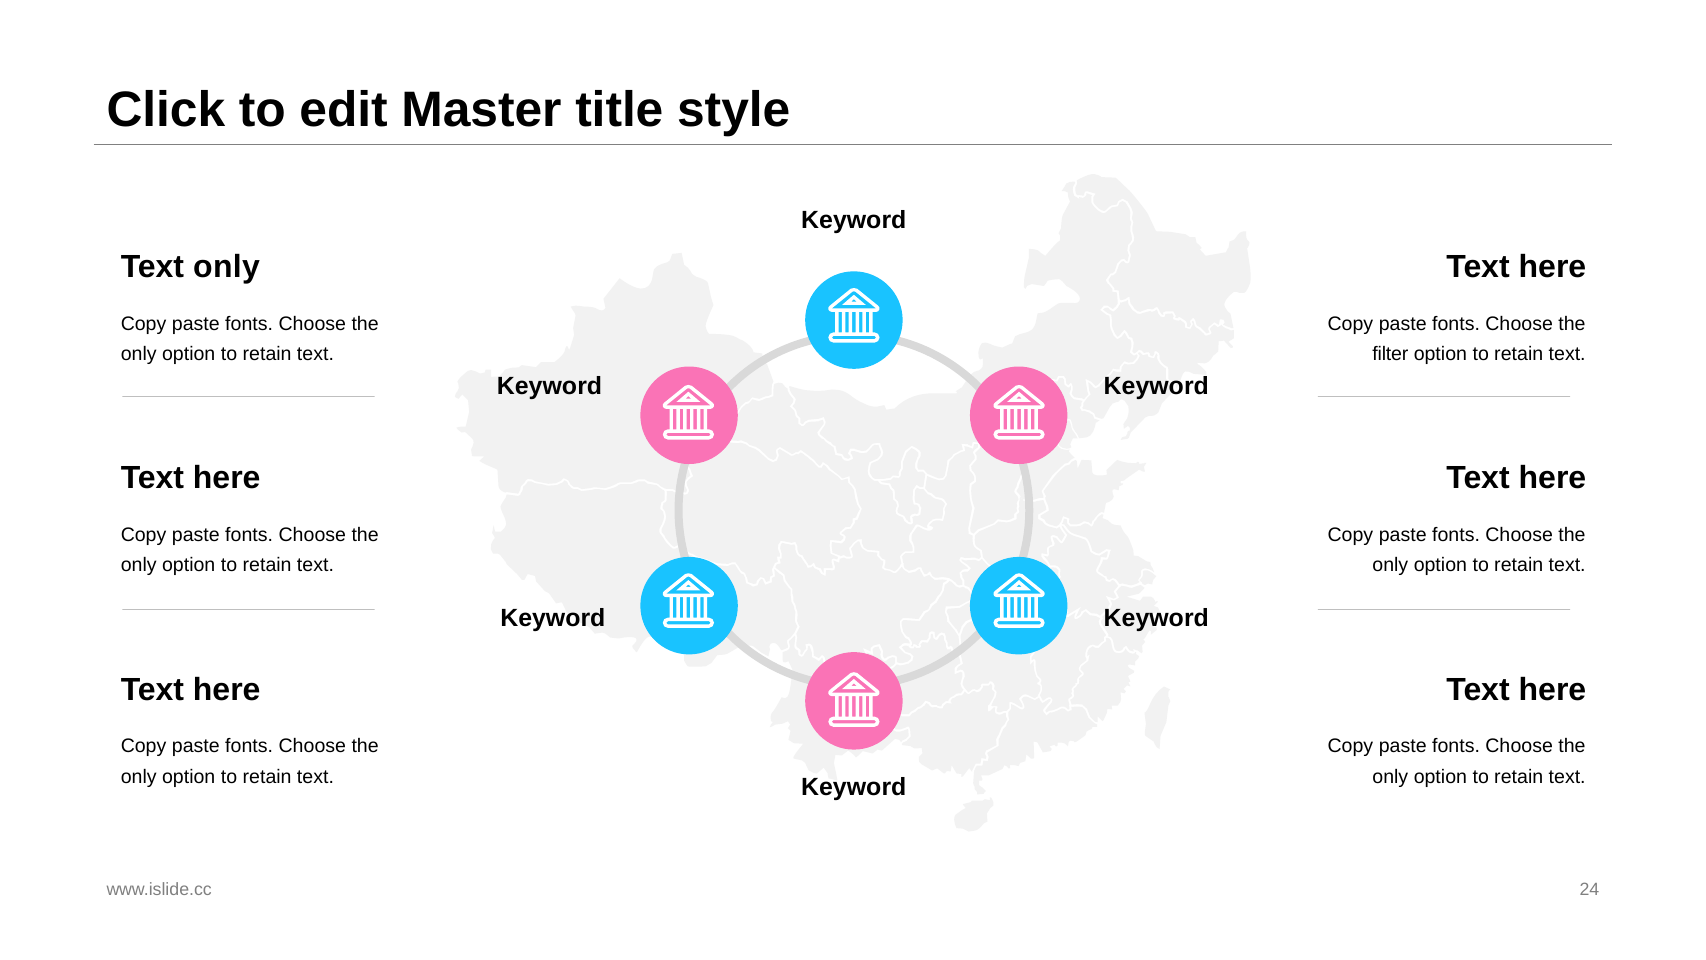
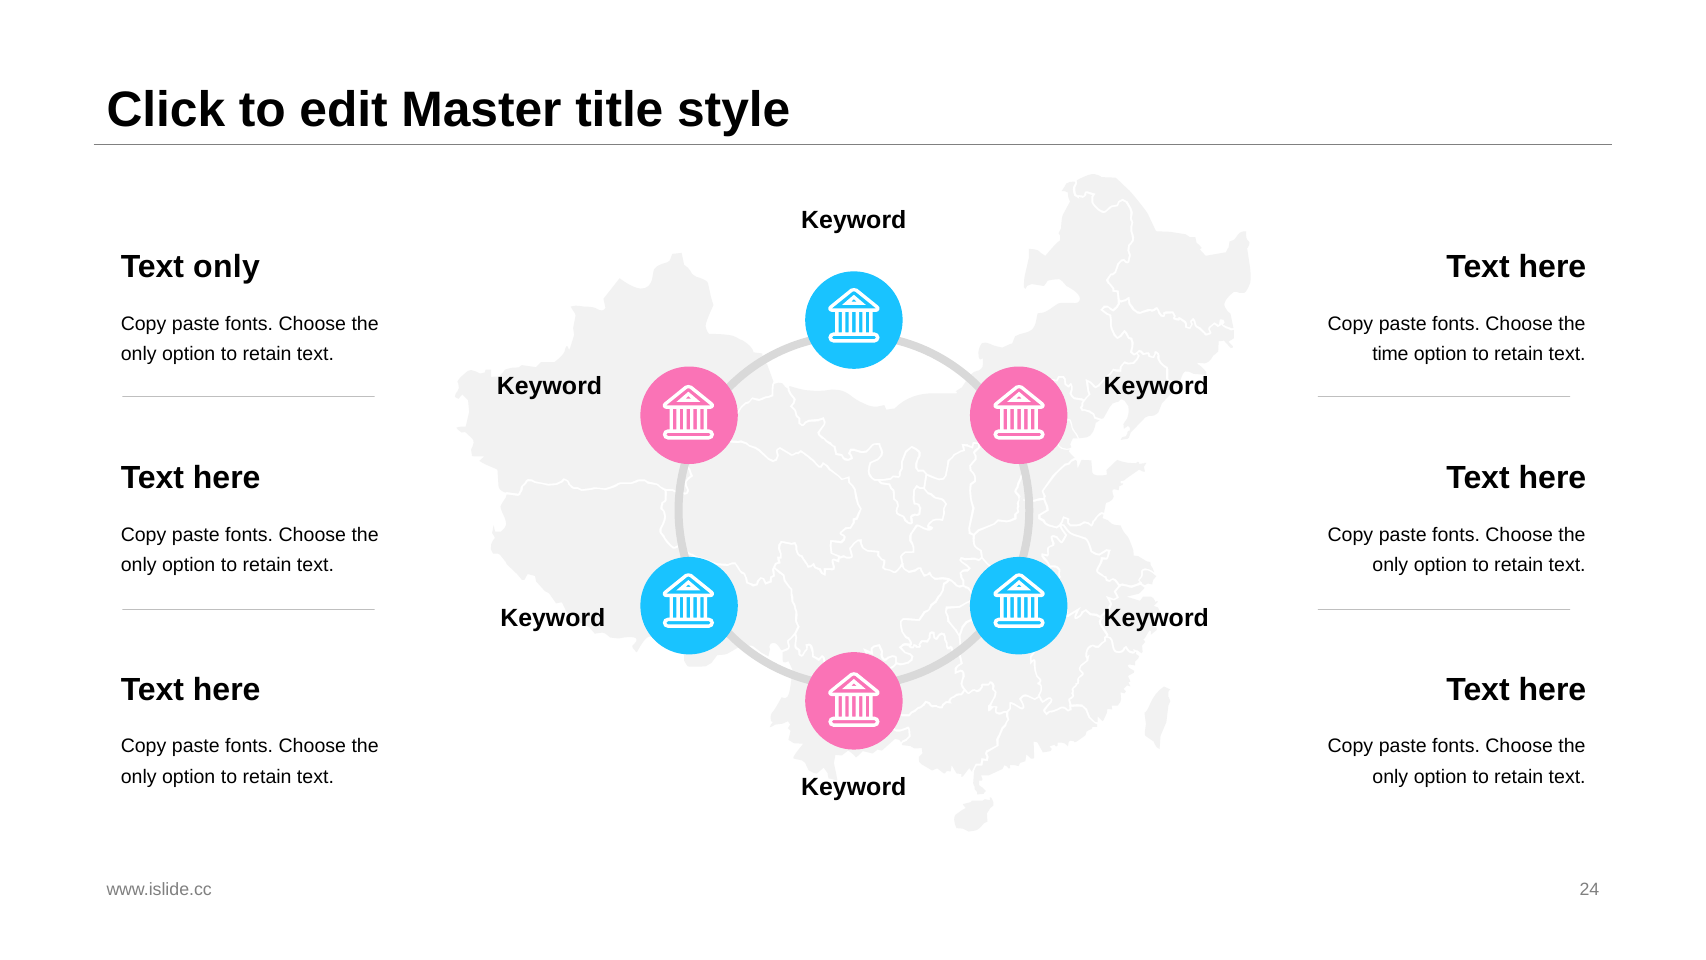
filter: filter -> time
